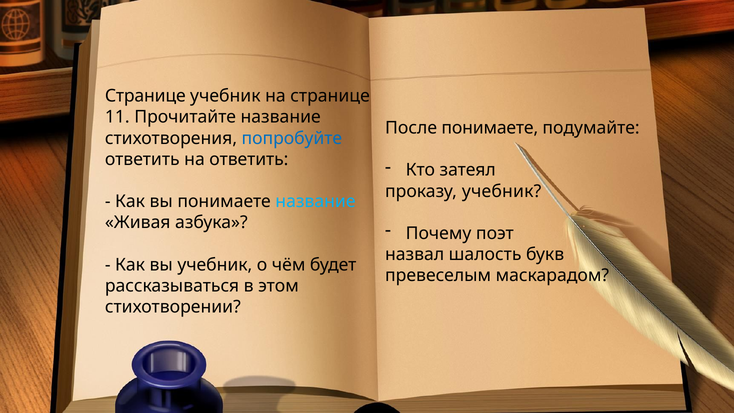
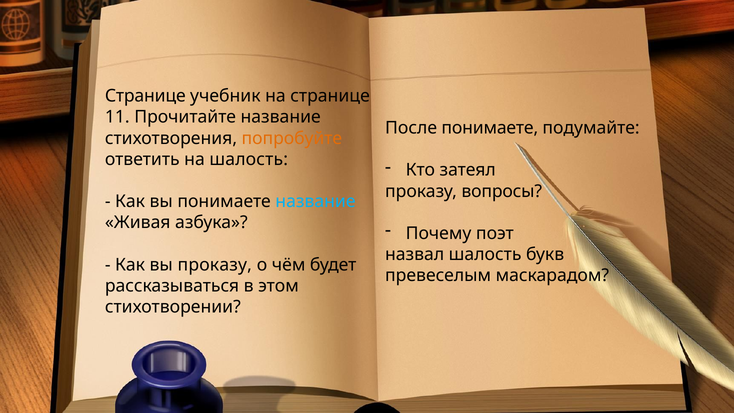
попробуйте colour: blue -> orange
на ответить: ответить -> шалость
проказу учебник: учебник -> вопросы
вы учебник: учебник -> проказу
